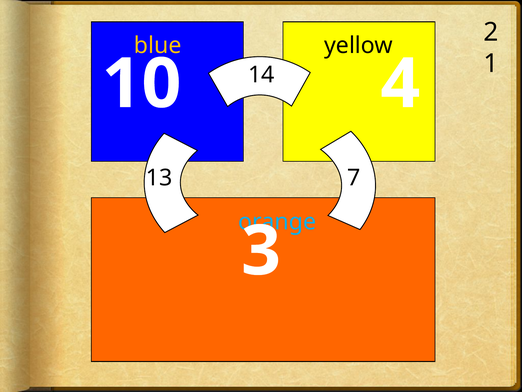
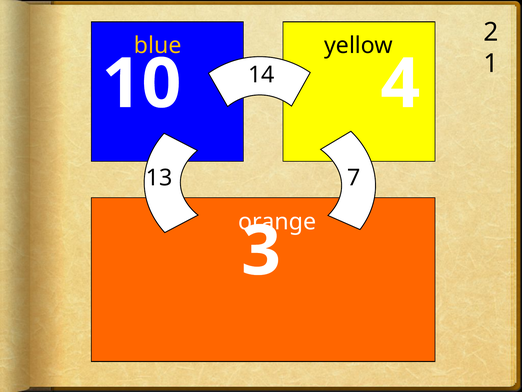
orange colour: light blue -> white
